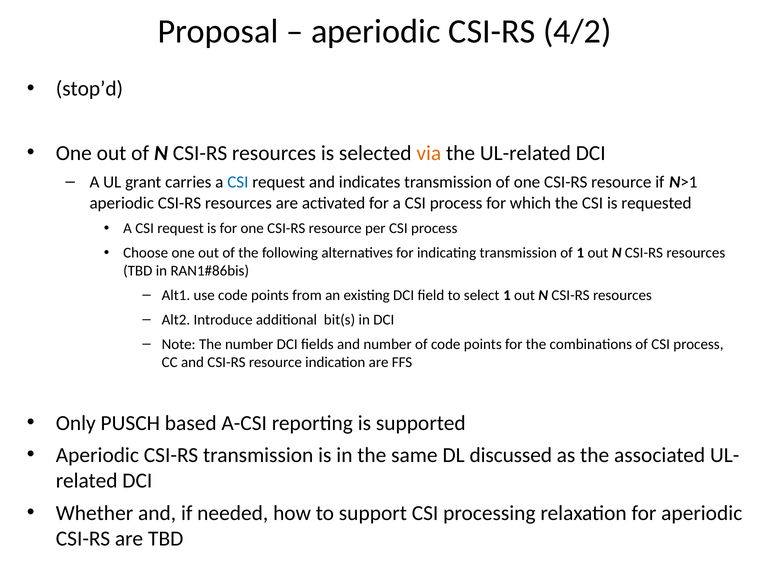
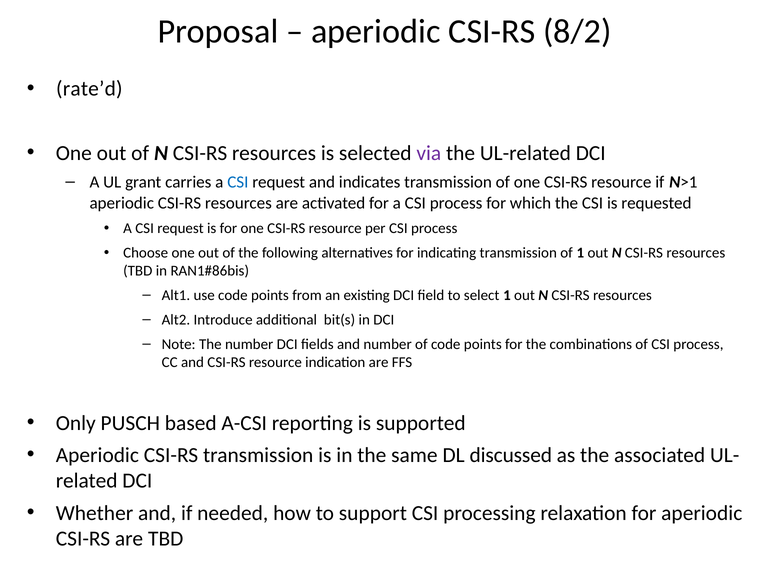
4/2: 4/2 -> 8/2
stop’d: stop’d -> rate’d
via colour: orange -> purple
